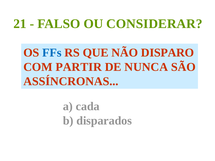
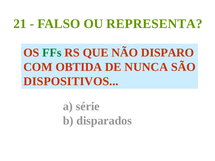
CONSIDERAR: CONSIDERAR -> REPRESENTA
FFs colour: blue -> green
PARTIR: PARTIR -> OBTIDA
ASSÍNCRONAS: ASSÍNCRONAS -> DISPOSITIVOS
cada: cada -> série
